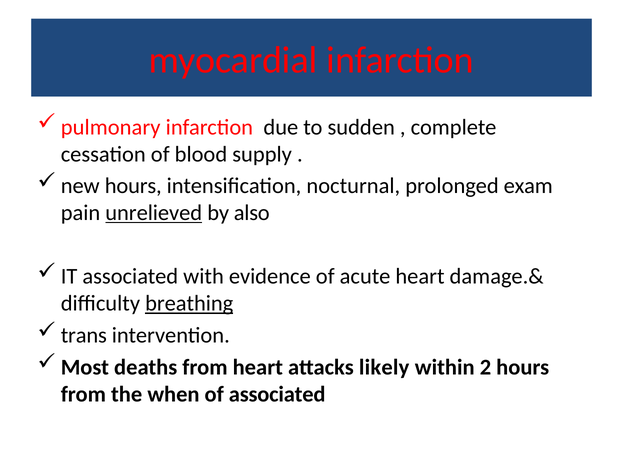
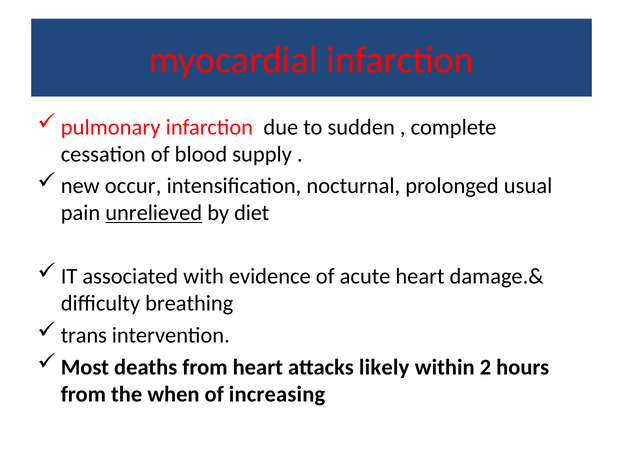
new hours: hours -> occur
exam: exam -> usual
also: also -> diet
breathing underline: present -> none
of associated: associated -> increasing
